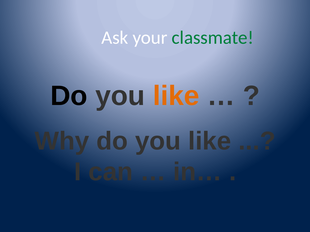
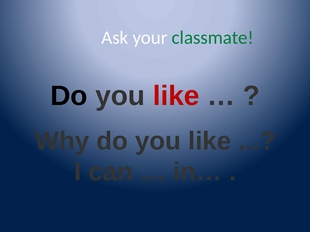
like at (176, 96) colour: orange -> red
